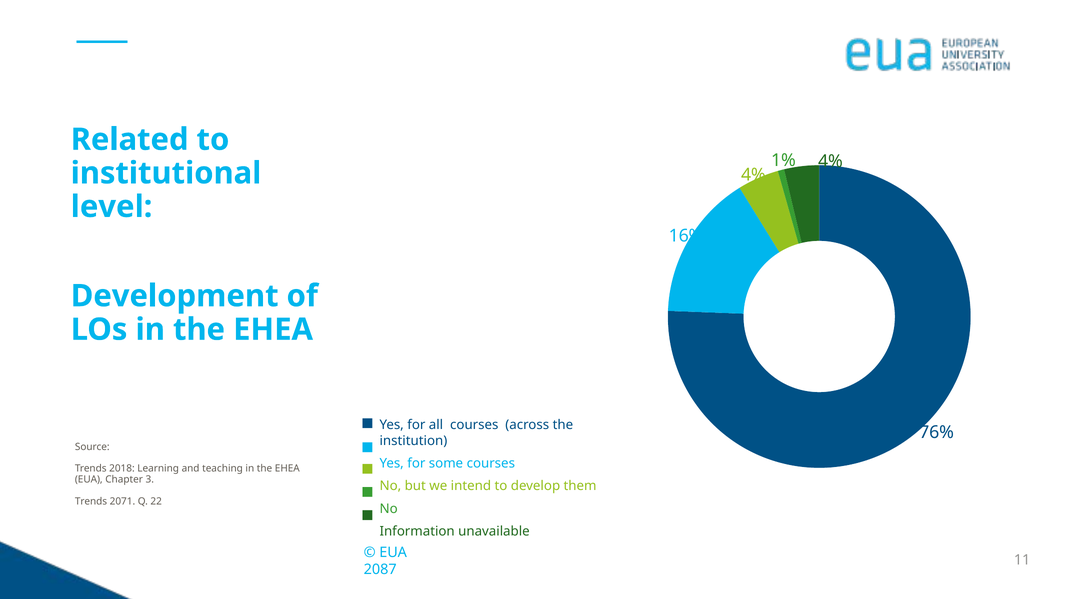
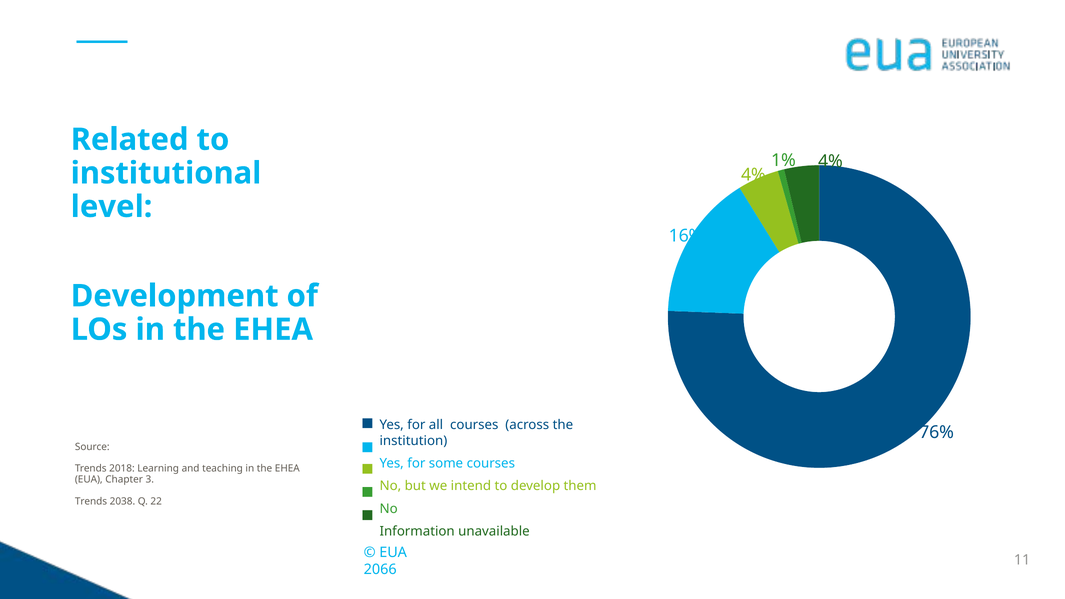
2071: 2071 -> 2038
2087: 2087 -> 2066
